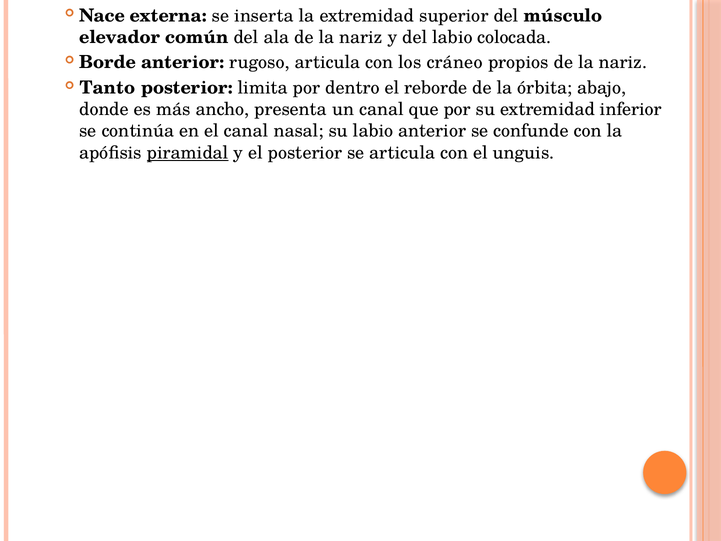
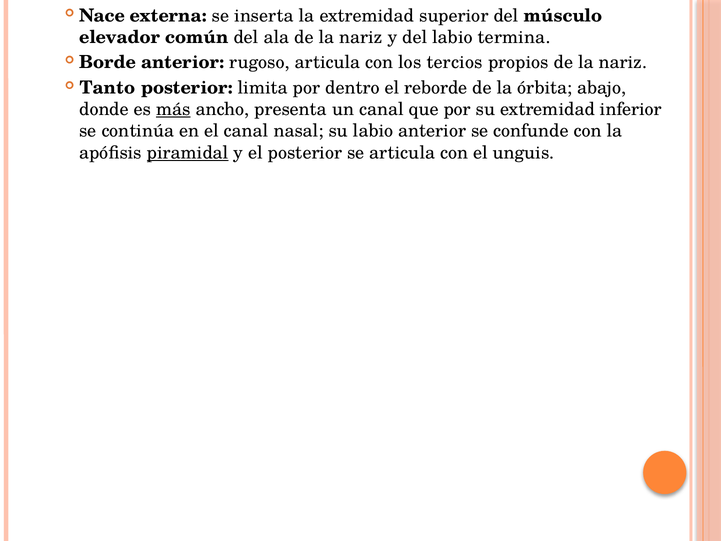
colocada: colocada -> termina
cráneo: cráneo -> tercios
más underline: none -> present
